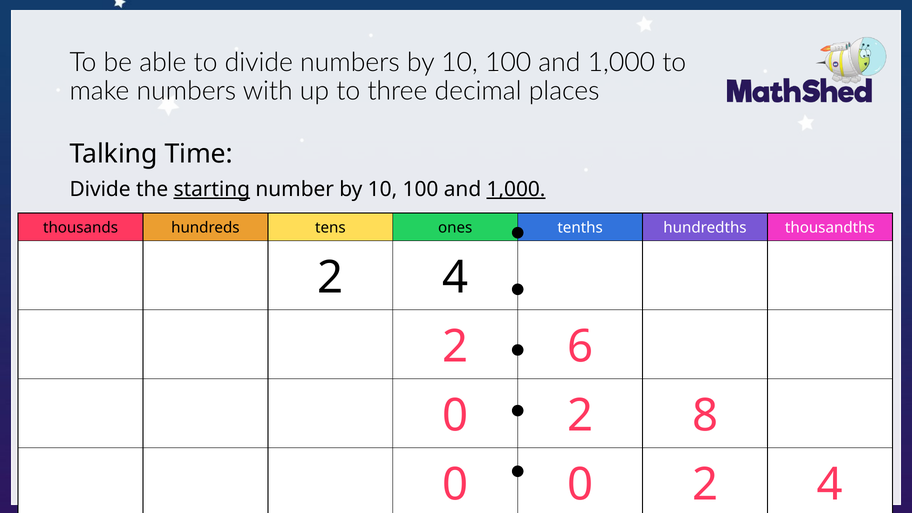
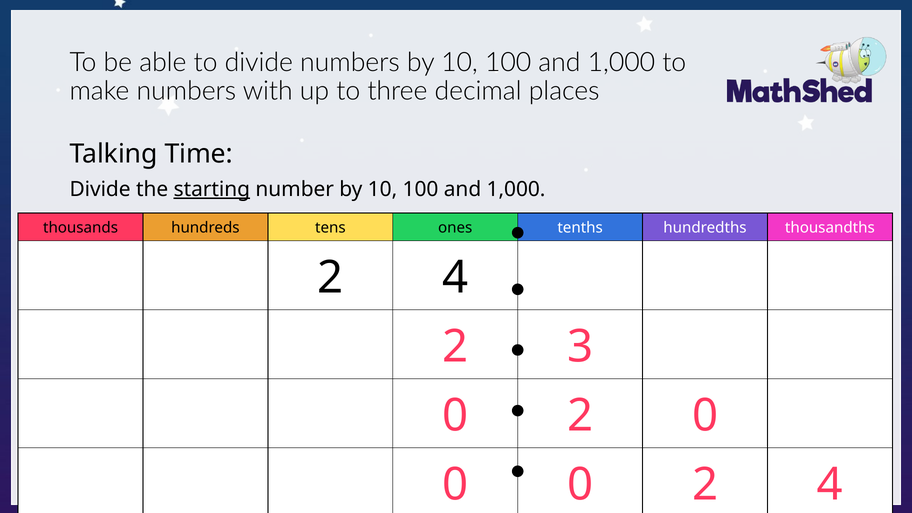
1,000 at (516, 189) underline: present -> none
6: 6 -> 3
2 8: 8 -> 0
